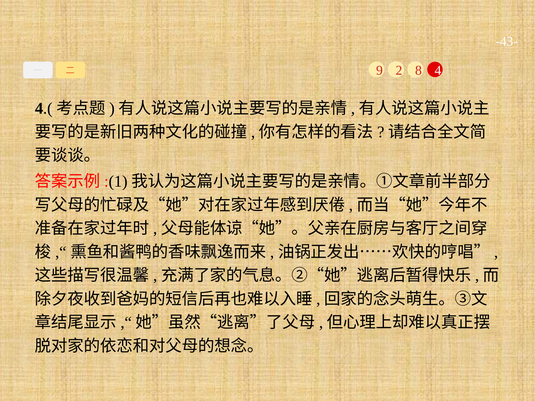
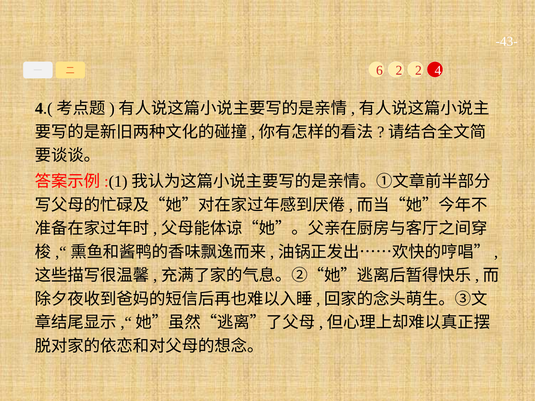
9: 9 -> 6
2 8: 8 -> 2
